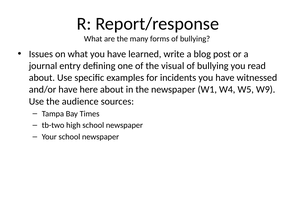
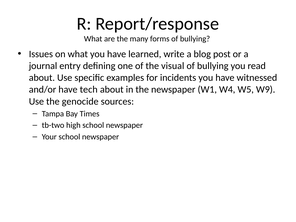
here: here -> tech
audience: audience -> genocide
